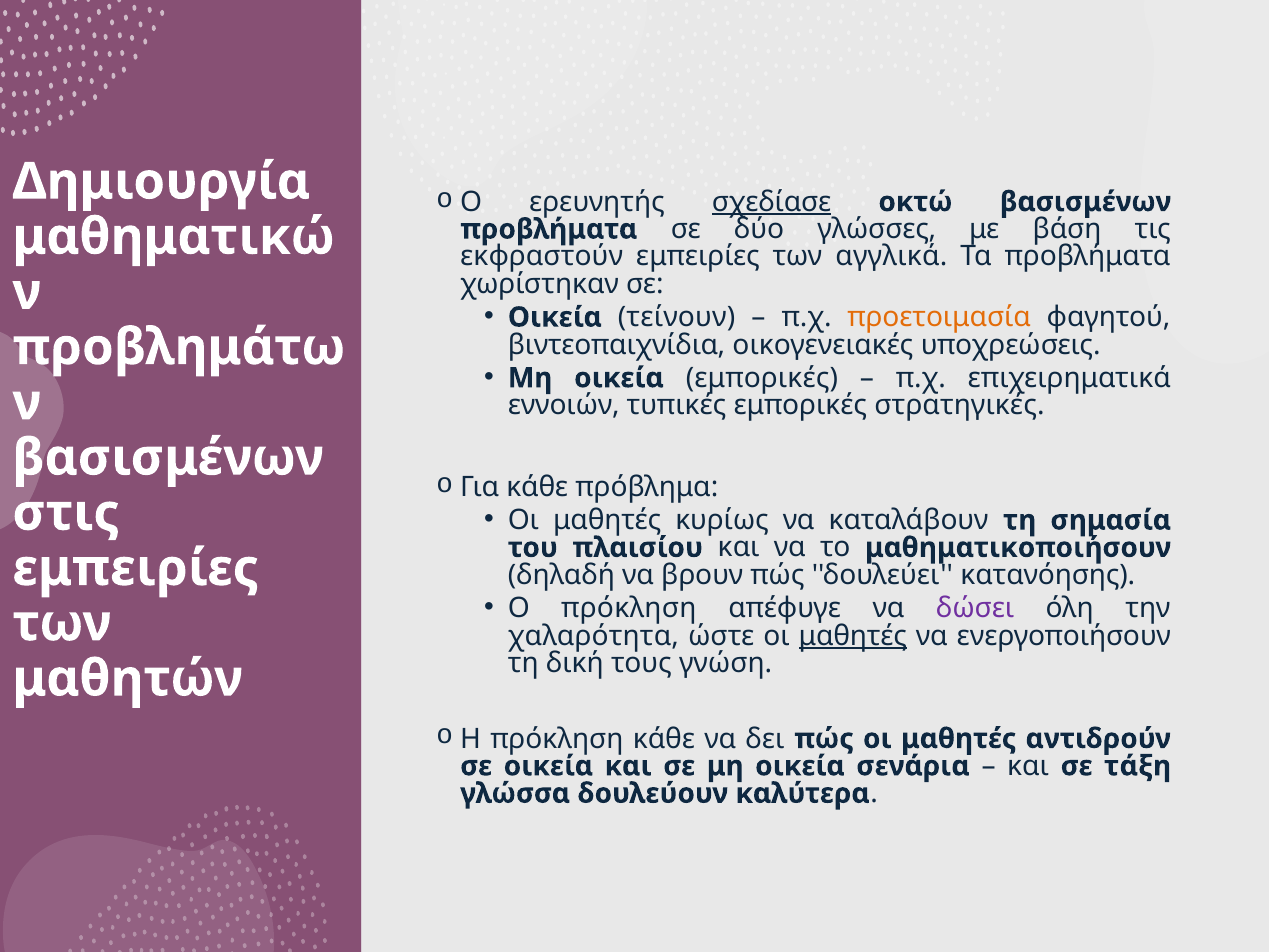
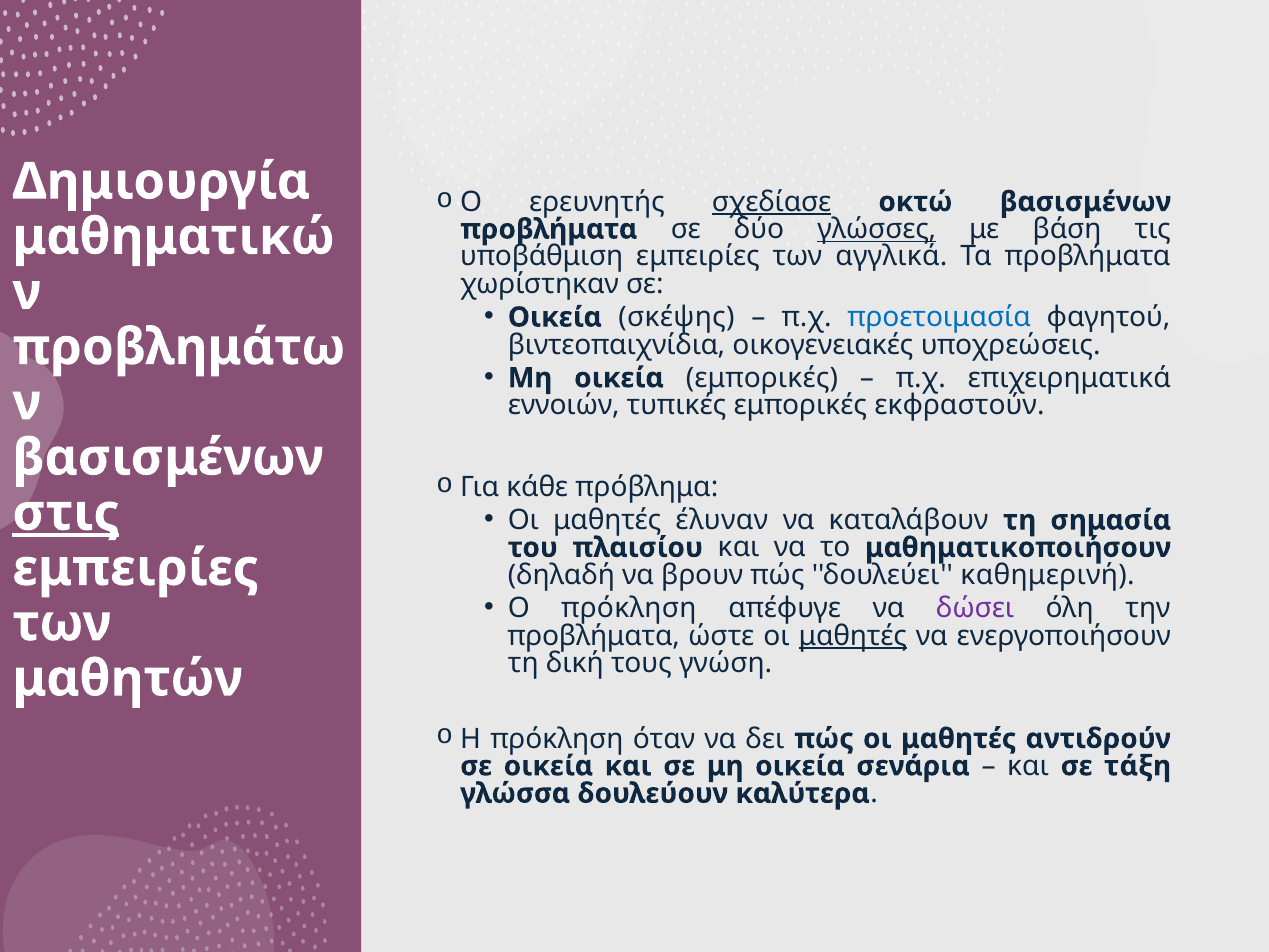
γλώσσες underline: none -> present
εκφραστούν: εκφραστούν -> υποβάθμιση
τείνουν: τείνουν -> σκέψης
προετοιμασία colour: orange -> blue
στρατηγικές: στρατηγικές -> εκφραστούν
στις underline: none -> present
κυρίως: κυρίως -> έλυναν
κατανόησης: κατανόησης -> καθημερινή
χαλαρότητα at (593, 636): χαλαρότητα -> προβλήματα
πρόκληση κάθε: κάθε -> όταν
